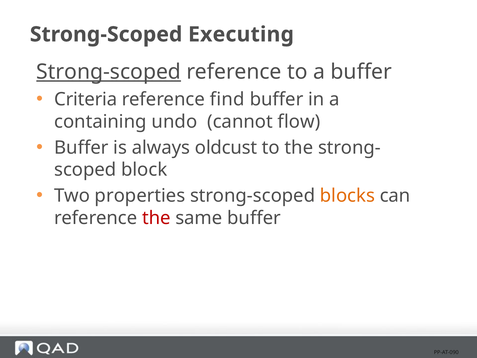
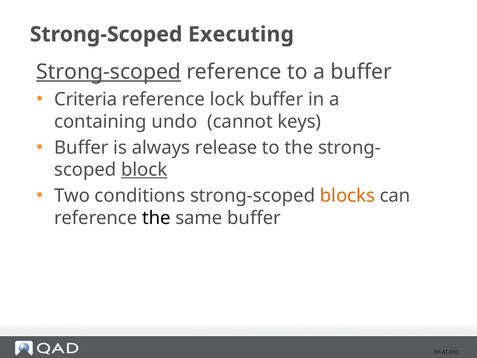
find: find -> lock
flow: flow -> keys
oldcust: oldcust -> release
block underline: none -> present
properties: properties -> conditions
the at (156, 218) colour: red -> black
